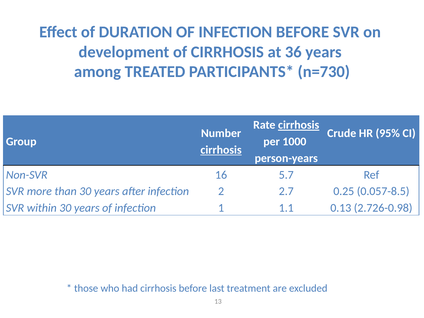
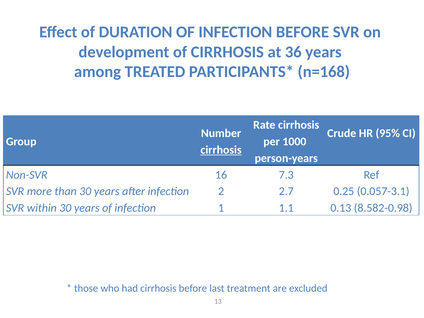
n=730: n=730 -> n=168
cirrhosis at (299, 125) underline: present -> none
5.7: 5.7 -> 7.3
0.057-8.5: 0.057-8.5 -> 0.057-3.1
2.726-0.98: 2.726-0.98 -> 8.582-0.98
